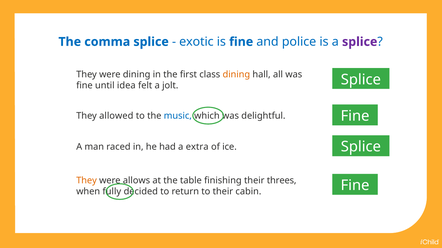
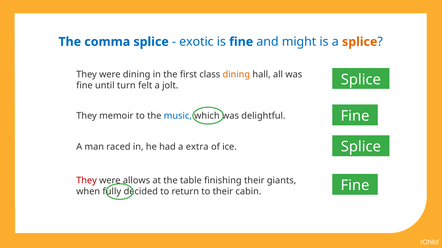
police: police -> might
splice at (360, 42) colour: purple -> orange
idea: idea -> turn
allowed: allowed -> memoir
They at (87, 181) colour: orange -> red
threes: threes -> giants
